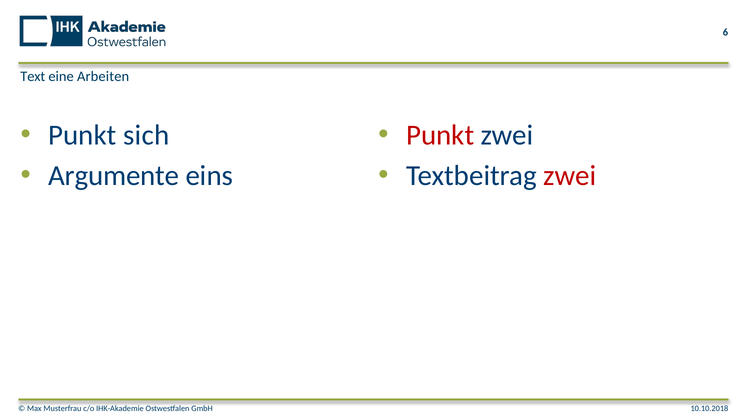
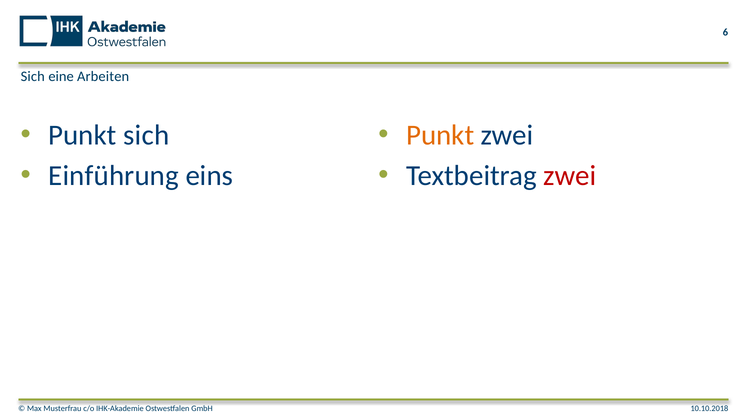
Text at (33, 76): Text -> Sich
Punkt at (440, 135) colour: red -> orange
Argumente: Argumente -> Einführung
